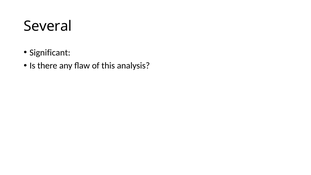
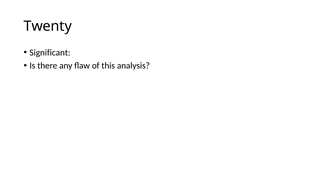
Several: Several -> Twenty
